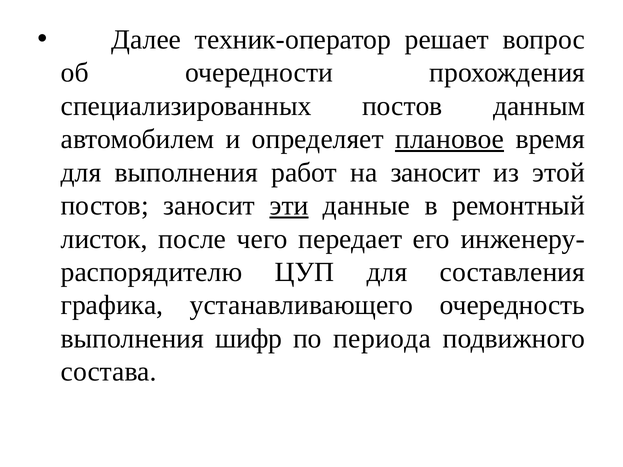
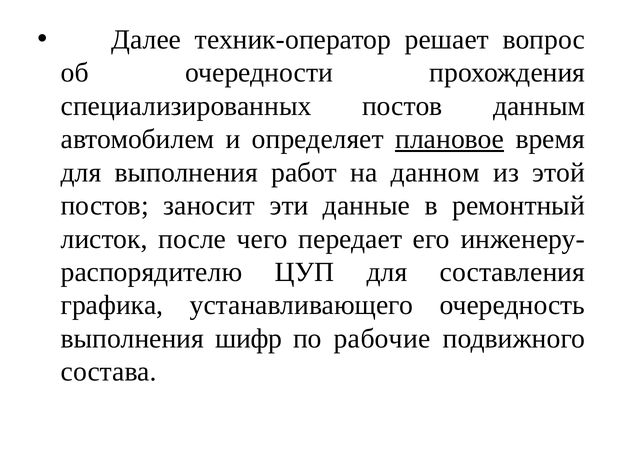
на заносит: заносит -> данном
эти underline: present -> none
периода: периода -> рабочие
